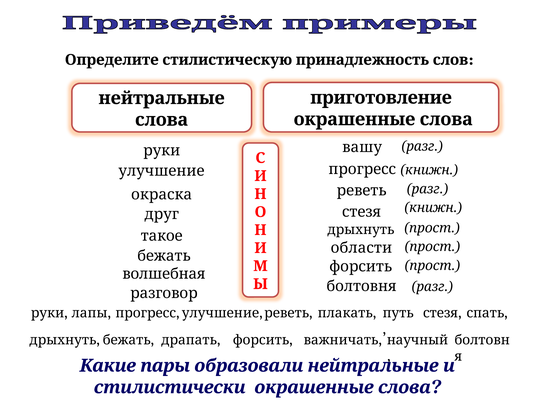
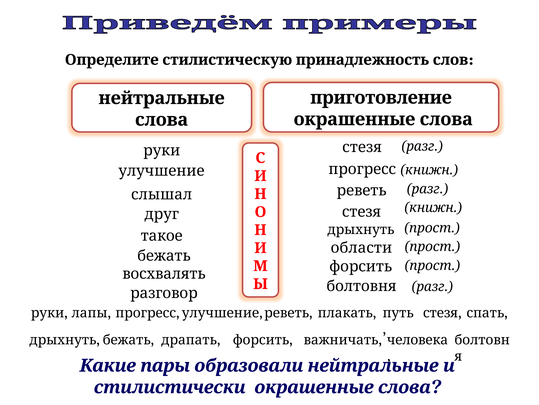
руки вашу: вашу -> стезя
окраска: окраска -> слышал
волшебная: волшебная -> восхвалять
научный: научный -> человека
